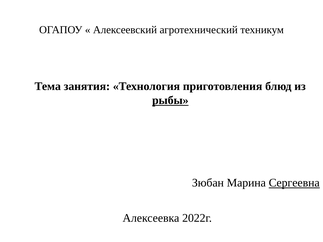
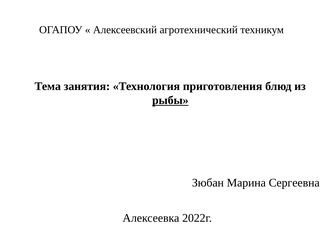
Сергеевна underline: present -> none
